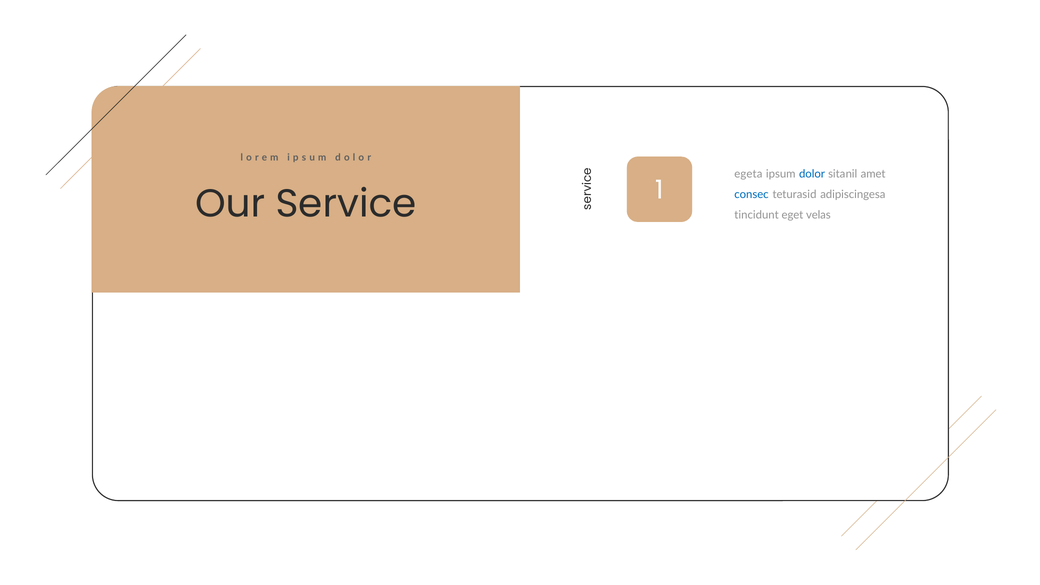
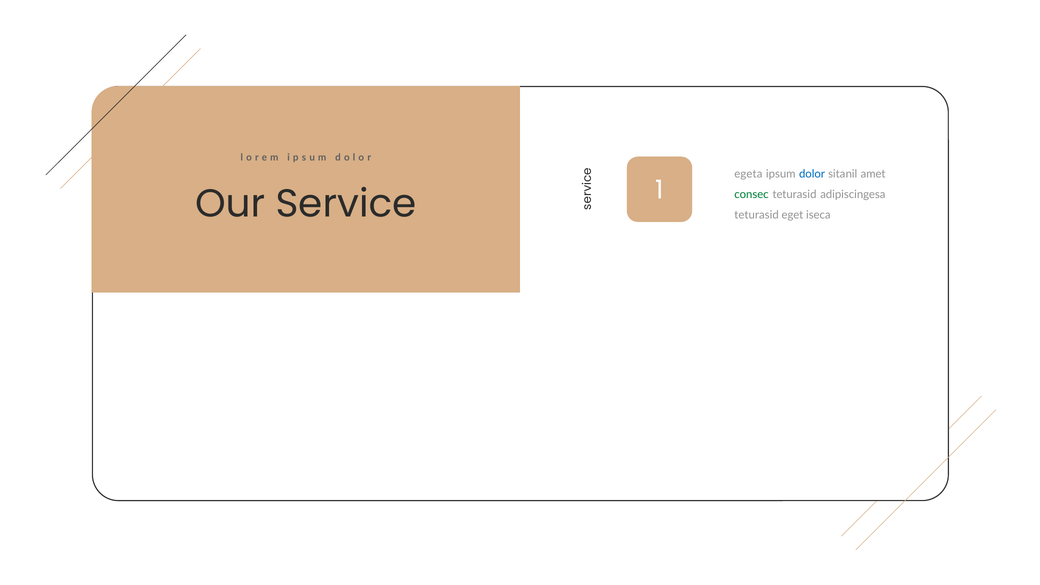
consec colour: blue -> green
tincidunt at (757, 215): tincidunt -> teturasid
velas: velas -> iseca
